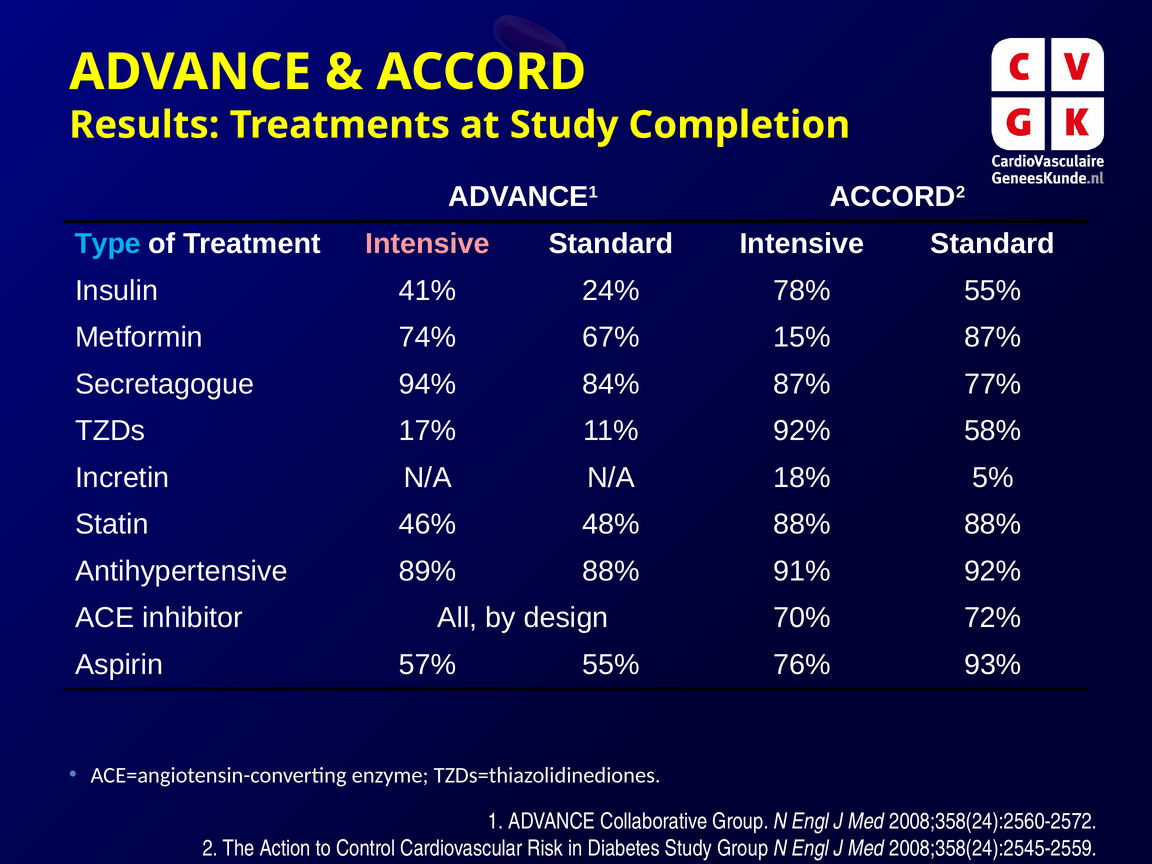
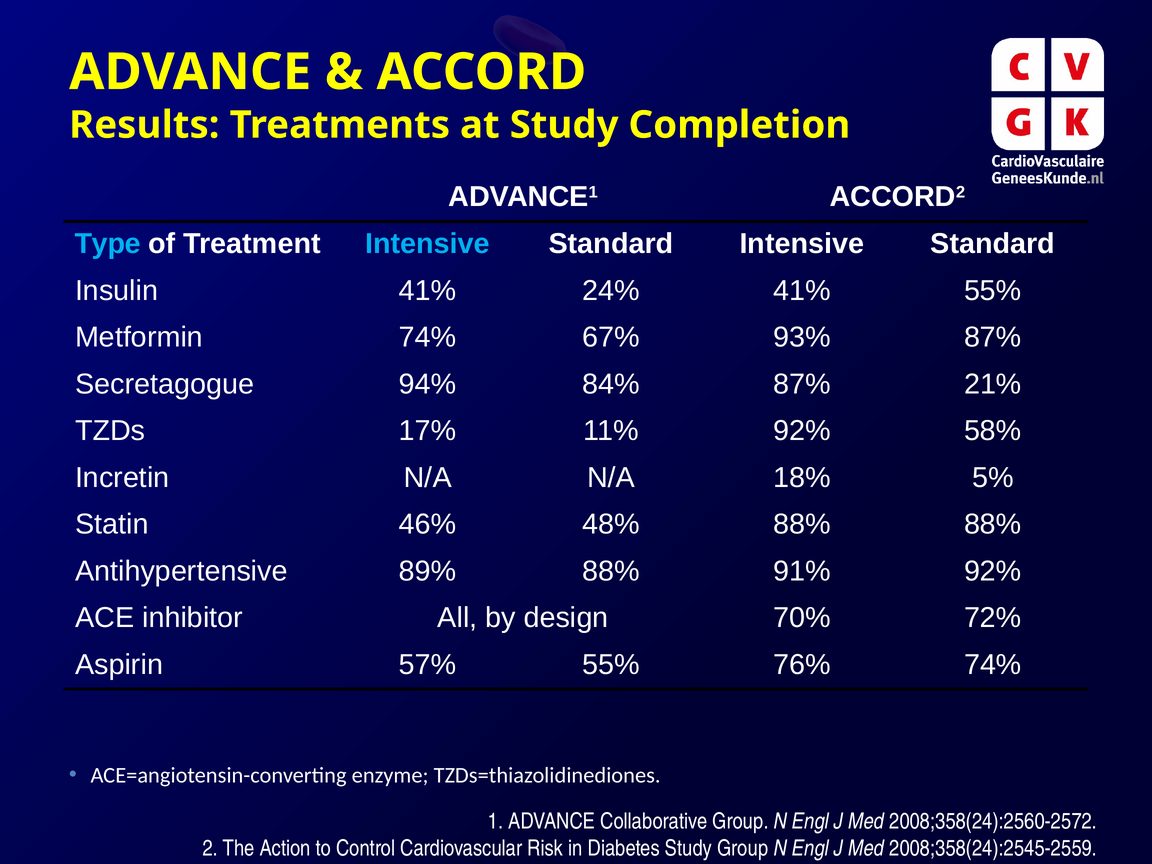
Intensive at (428, 244) colour: pink -> light blue
24% 78%: 78% -> 41%
15%: 15% -> 93%
77%: 77% -> 21%
76% 93%: 93% -> 74%
